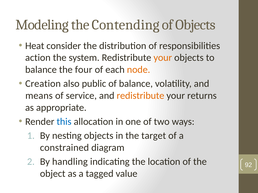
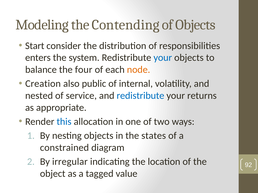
Heat: Heat -> Start
action: action -> enters
your at (163, 58) colour: orange -> blue
of balance: balance -> internal
means: means -> nested
redistribute at (140, 96) colour: orange -> blue
target: target -> states
handling: handling -> irregular
